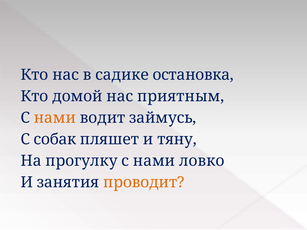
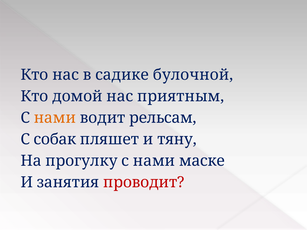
остановка: остановка -> булочной
займусь: займусь -> рельсам
ловко: ловко -> маске
проводит colour: orange -> red
